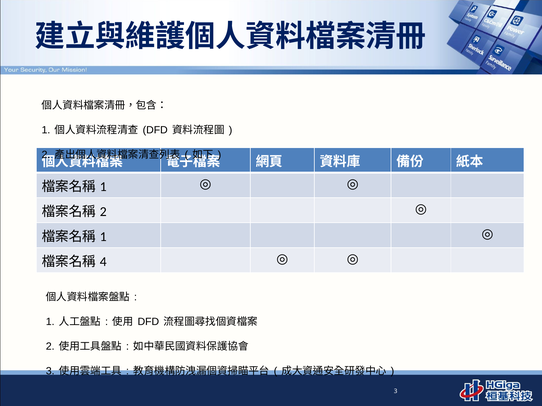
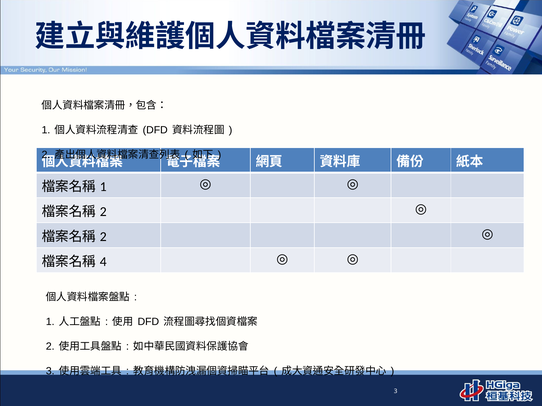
1 at (103, 237): 1 -> 2
